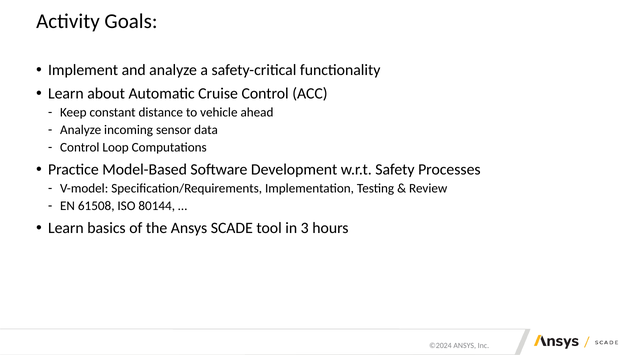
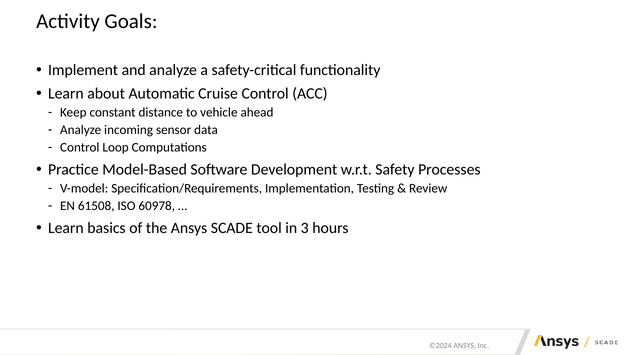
80144: 80144 -> 60978
